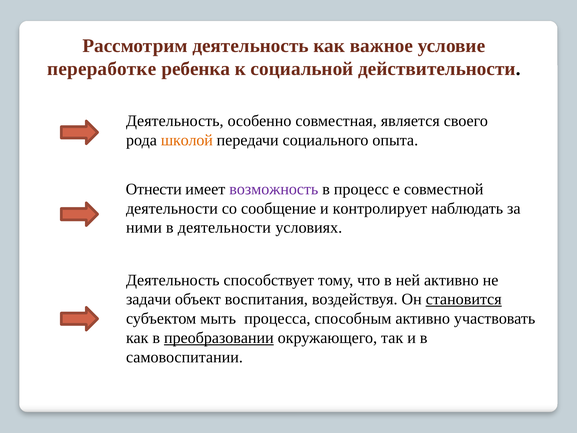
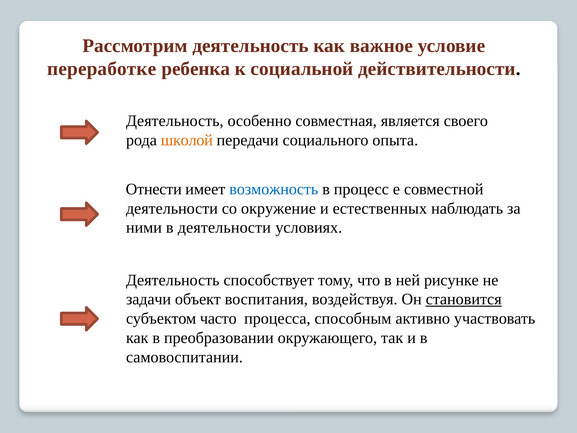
возможность colour: purple -> blue
сообщение: сообщение -> окружение
контролирует: контролирует -> естественных
ней активно: активно -> рисунке
мыть: мыть -> часто
преобразовании underline: present -> none
